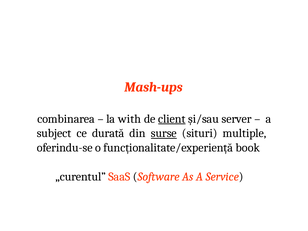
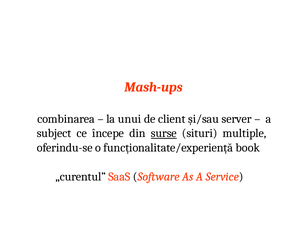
with: with -> unui
client underline: present -> none
durată: durată -> începe
